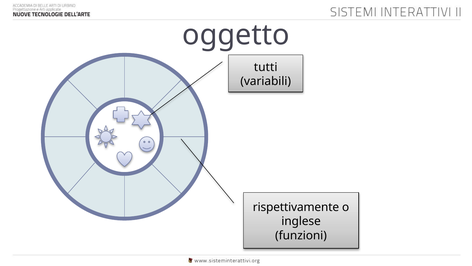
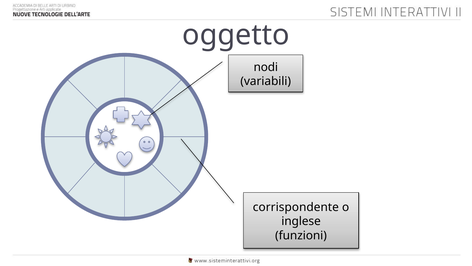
tutti: tutti -> nodi
rispettivamente: rispettivamente -> corrispondente
